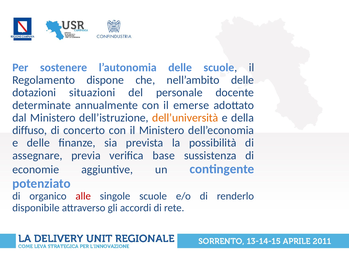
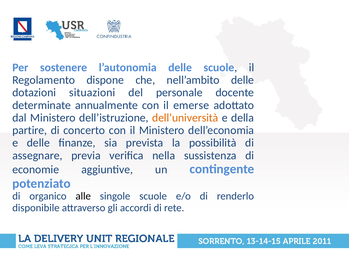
diffuso: diffuso -> partire
base: base -> nella
alle colour: red -> black
